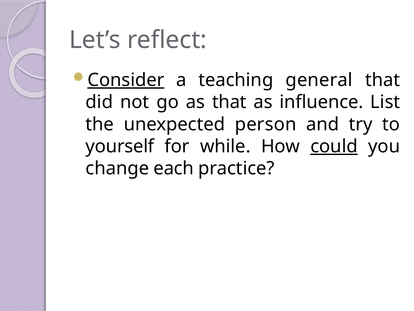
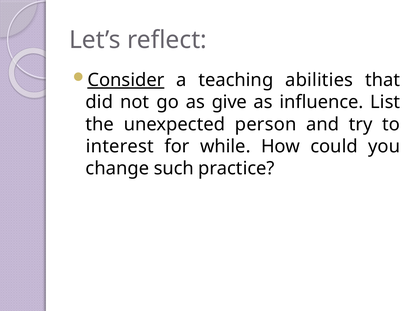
general: general -> abilities
as that: that -> give
yourself: yourself -> interest
could underline: present -> none
each: each -> such
